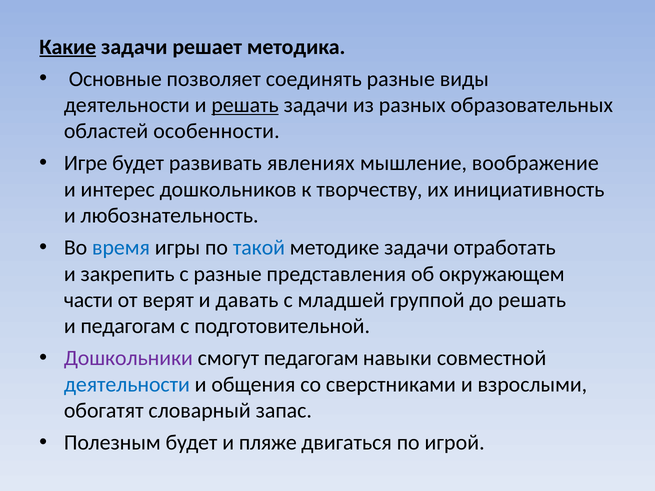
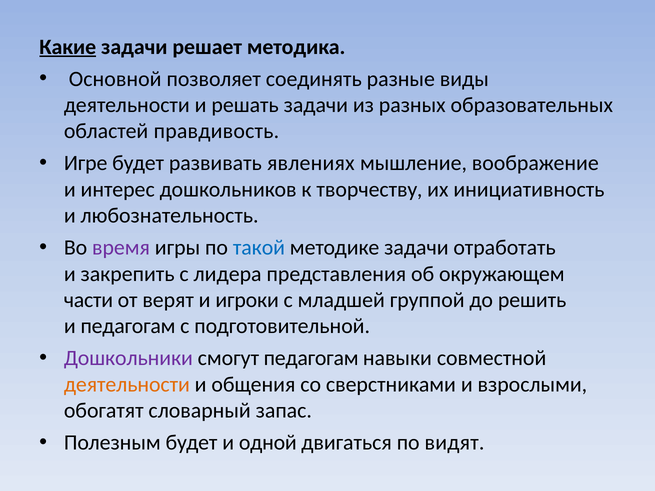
Основные: Основные -> Основной
решать at (245, 105) underline: present -> none
особенности: особенности -> правдивость
время colour: blue -> purple
с разные: разные -> лидера
давать: давать -> игроки
до решать: решать -> решить
деятельности at (127, 385) colour: blue -> orange
пляже: пляже -> одной
игрой: игрой -> видят
